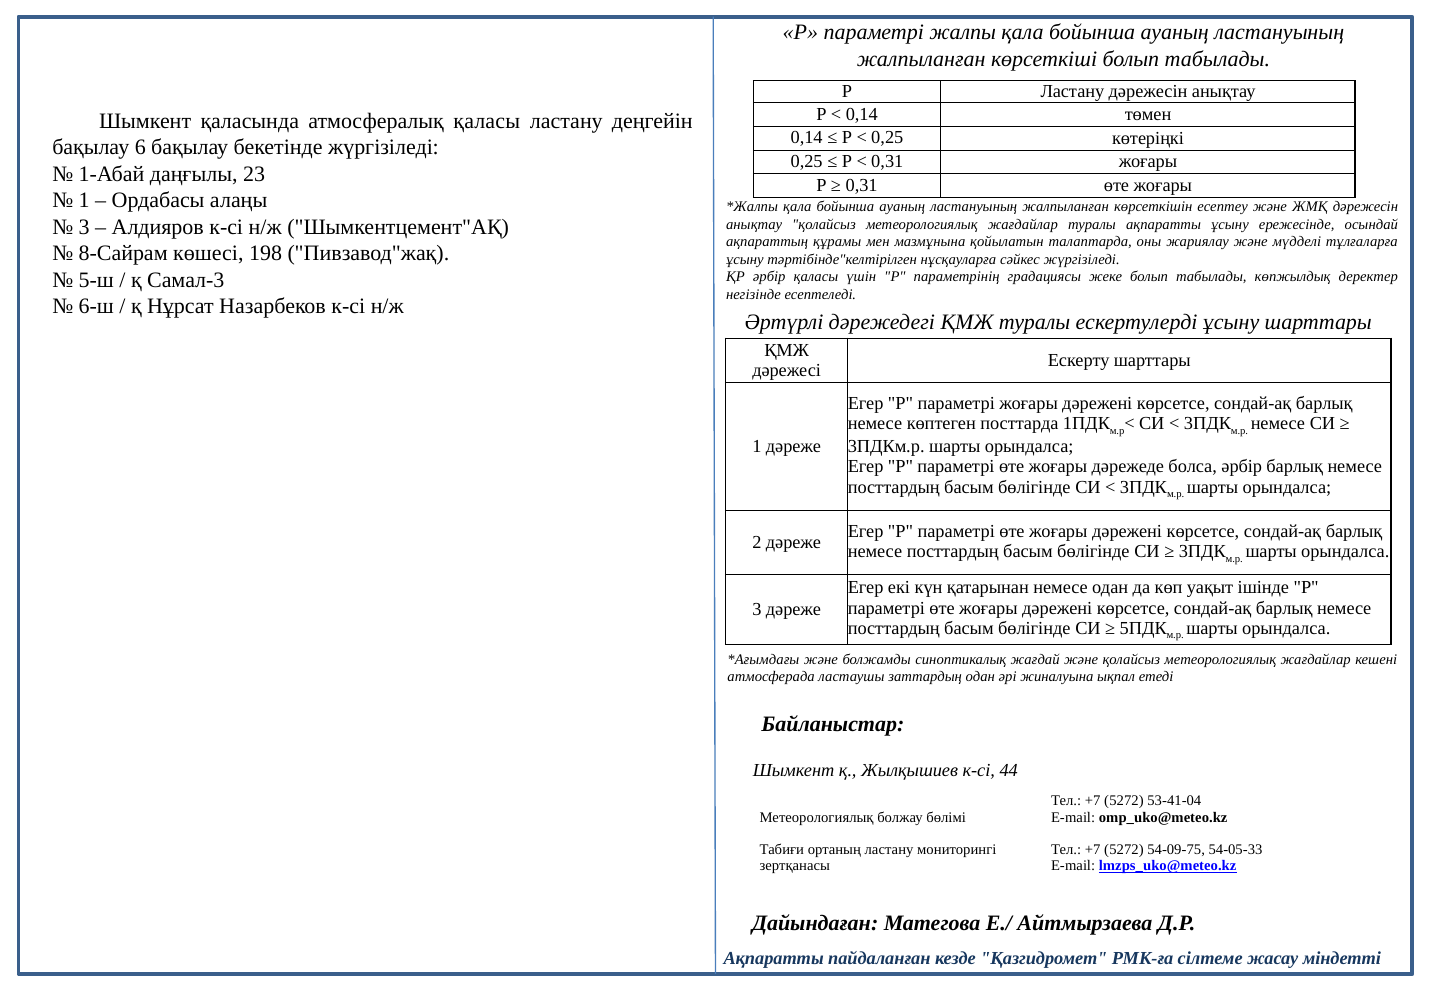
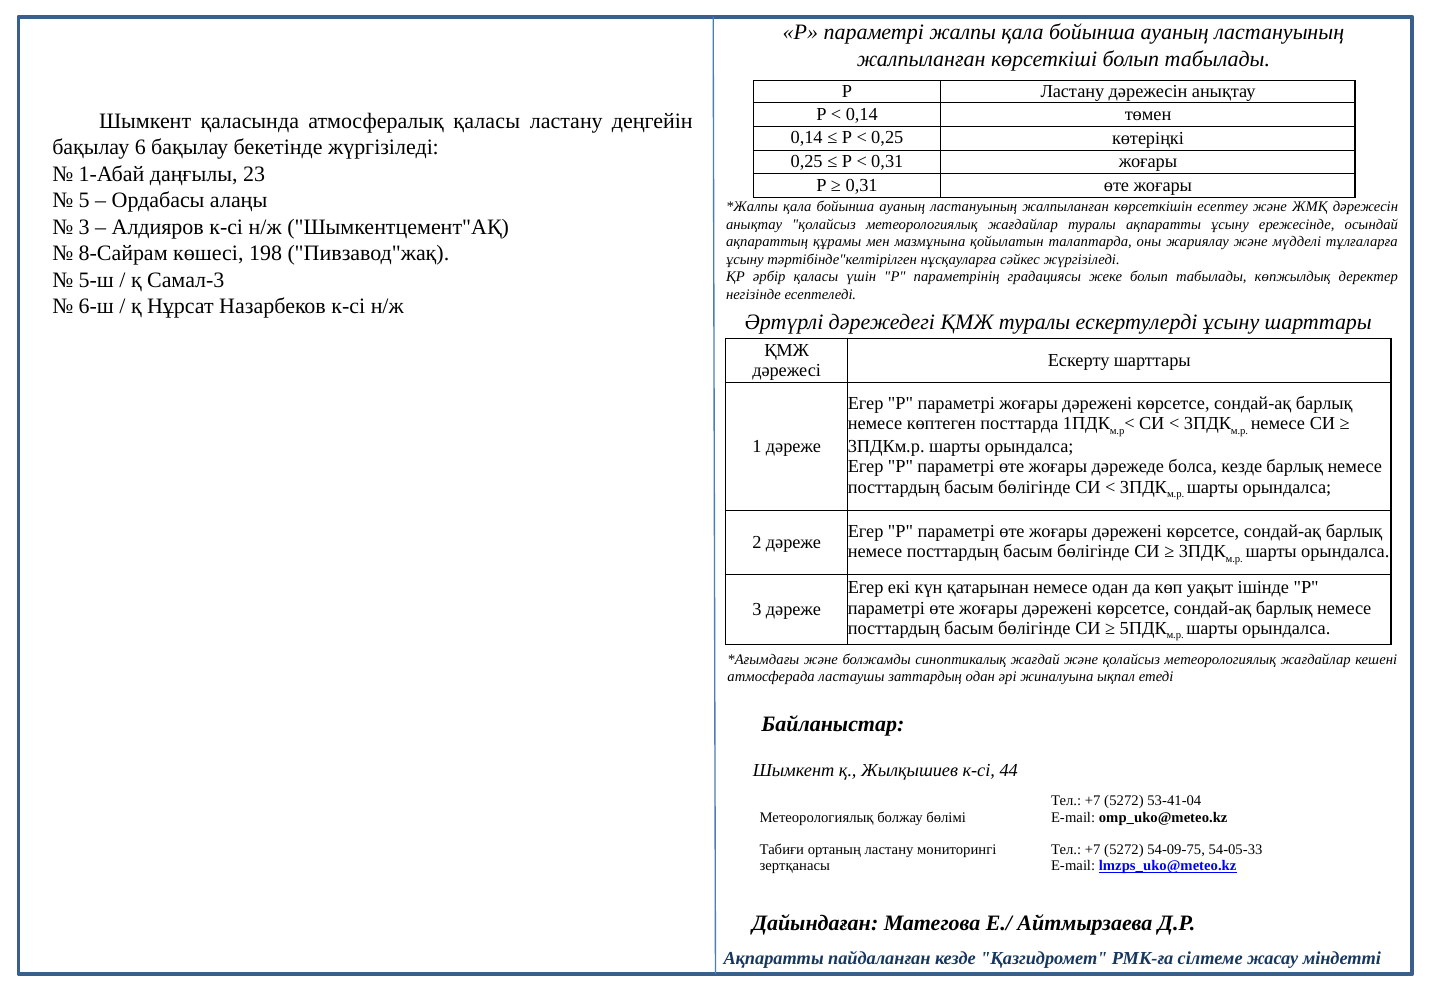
1 at (84, 200): 1 -> 5
болса әрбір: әрбір -> кезде
